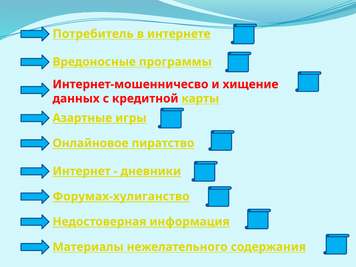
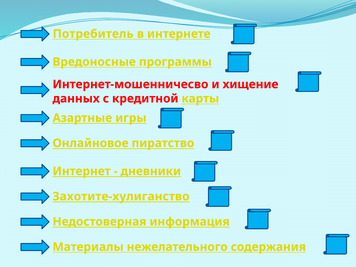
Форумах-хулиганство: Форумах-хулиганство -> Захотите-хулиганство
